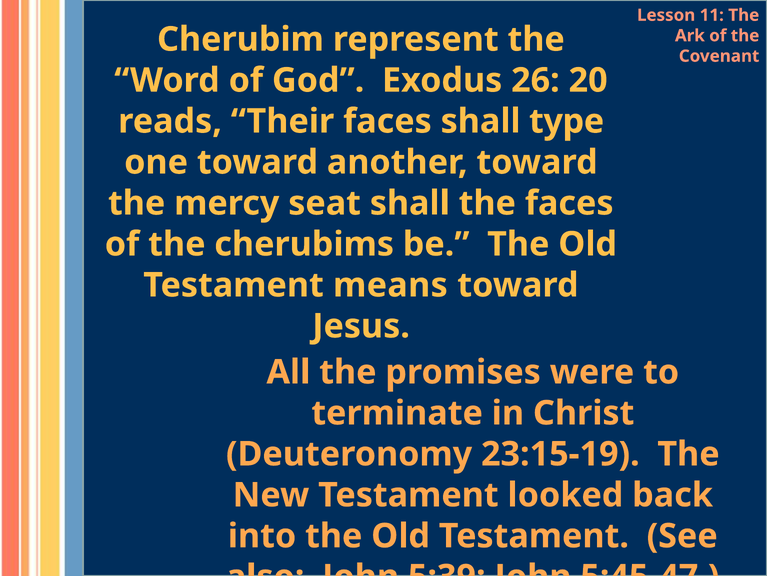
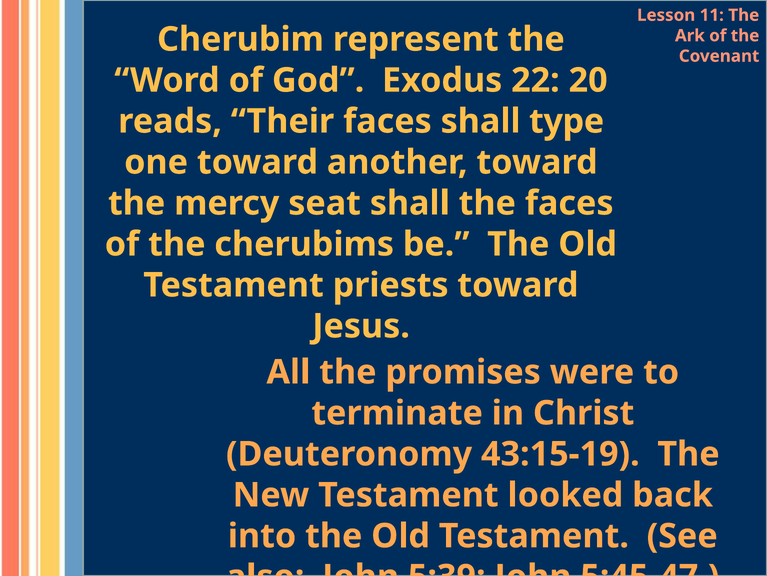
26: 26 -> 22
means: means -> priests
23:15-19: 23:15-19 -> 43:15-19
